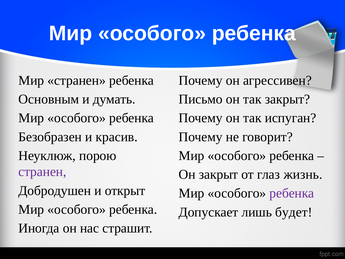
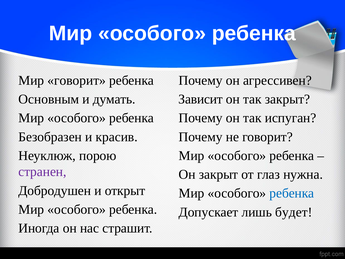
Мир странен: странен -> говорит
Письмо: Письмо -> Зависит
жизнь: жизнь -> нужна
ребенка at (292, 193) colour: purple -> blue
